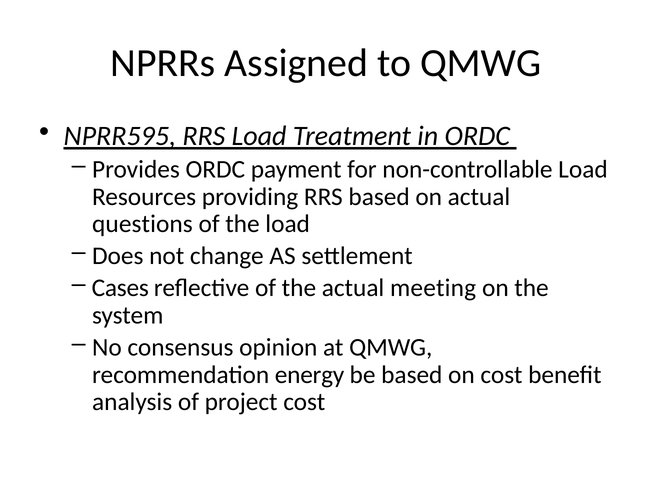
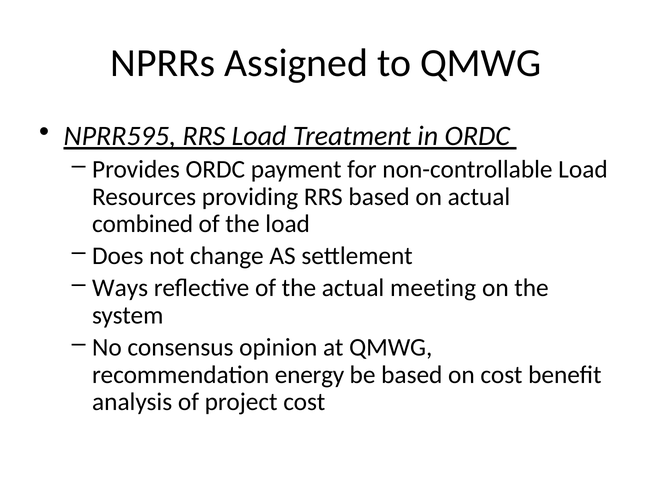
questions: questions -> combined
Cases: Cases -> Ways
